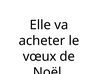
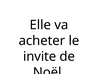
vœux: vœux -> invite
